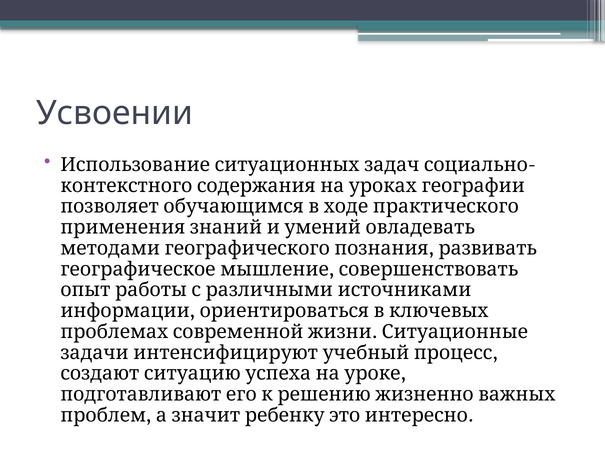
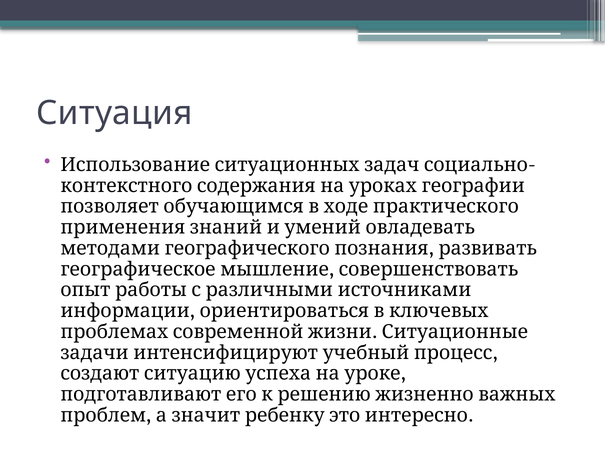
Усвоении: Усвоении -> Ситуация
